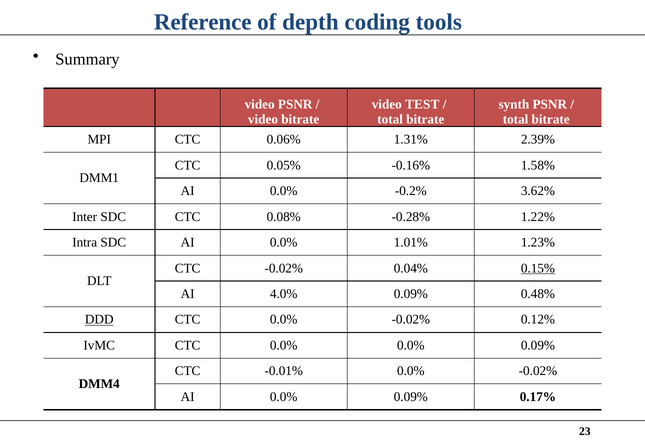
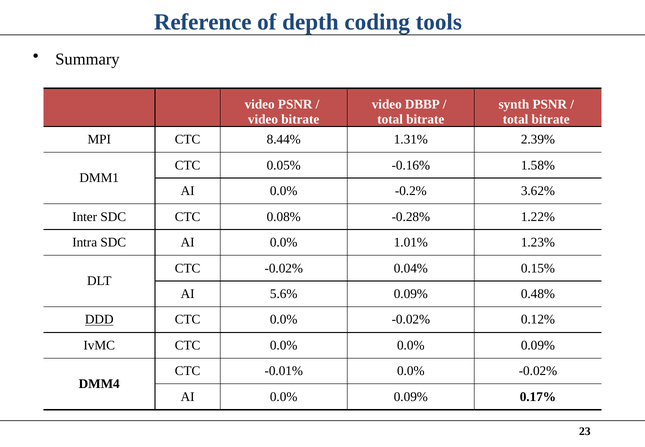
TEST: TEST -> DBBP
0.06%: 0.06% -> 8.44%
0.15% underline: present -> none
4.0%: 4.0% -> 5.6%
